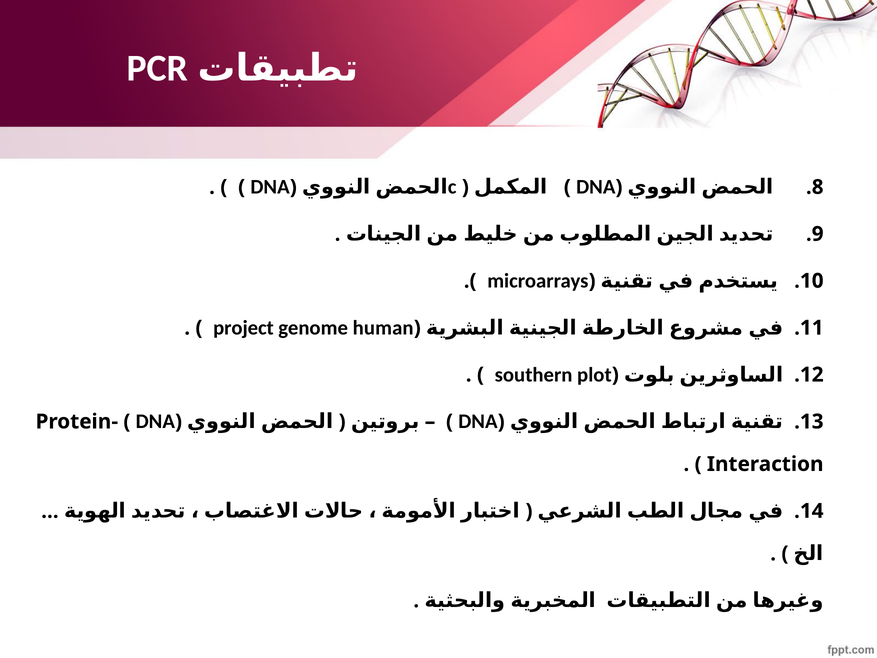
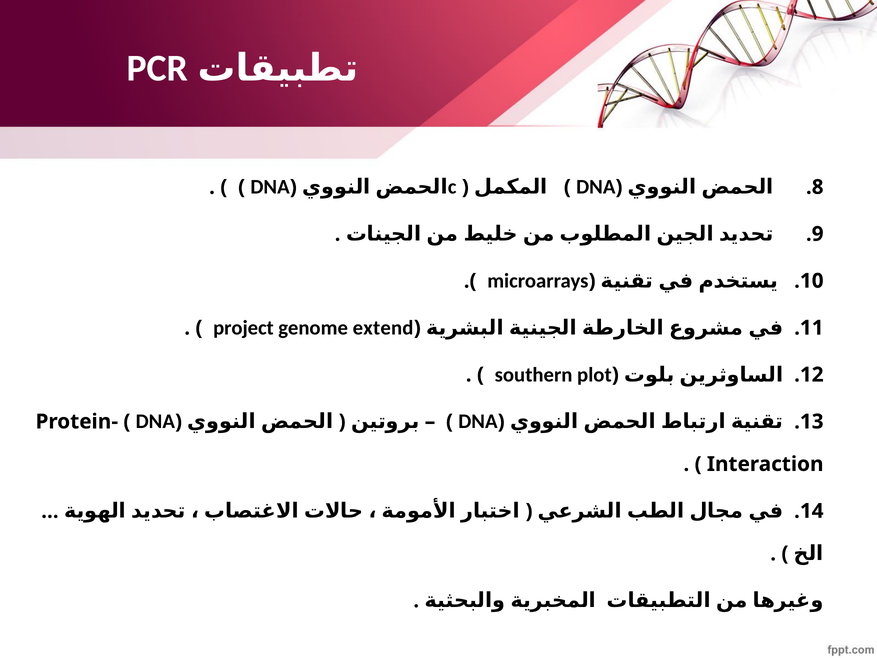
human: human -> extend
